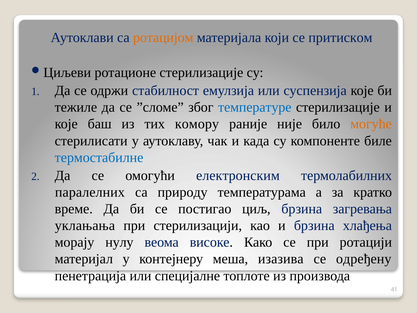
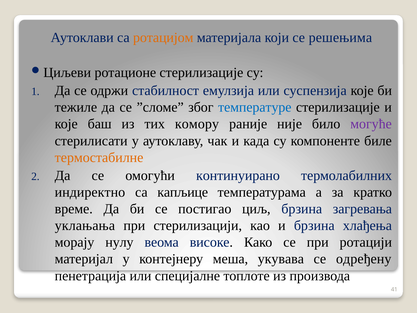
притиском: притиском -> решењима
могуће colour: orange -> purple
термостабилне colour: blue -> orange
електронским: електронским -> континуирано
паралелних: паралелних -> индиректно
природу: природу -> капљице
изазива: изазива -> укувава
